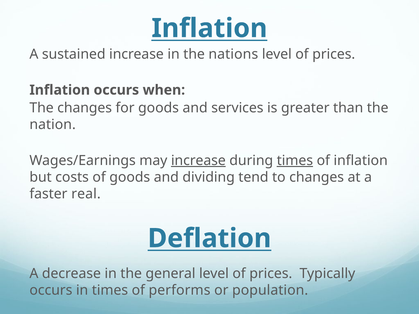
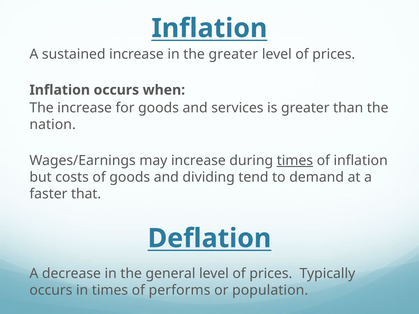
the nations: nations -> greater
The changes: changes -> increase
increase at (198, 161) underline: present -> none
to changes: changes -> demand
real: real -> that
